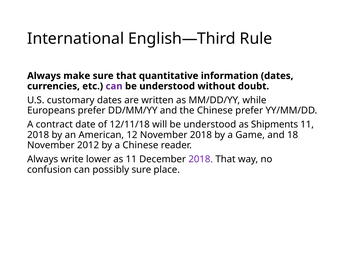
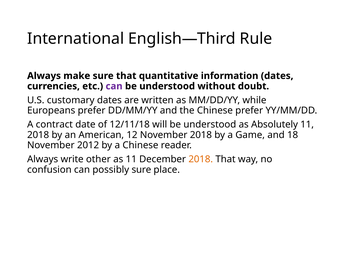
Shipments: Shipments -> Absolutely
lower: lower -> other
2018 at (201, 159) colour: purple -> orange
